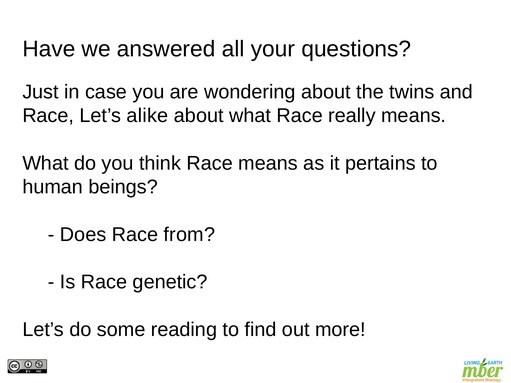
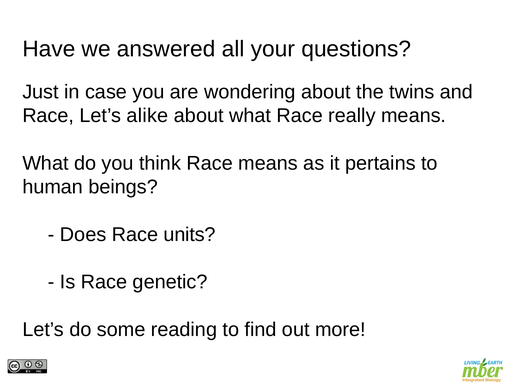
from: from -> units
